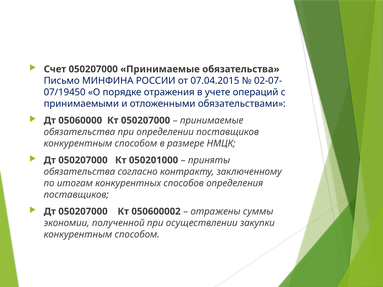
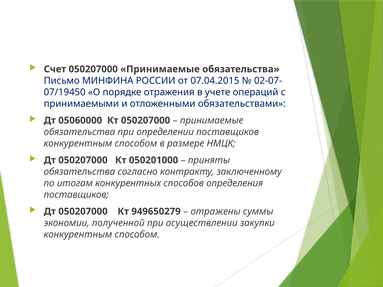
050600002: 050600002 -> 949650279
